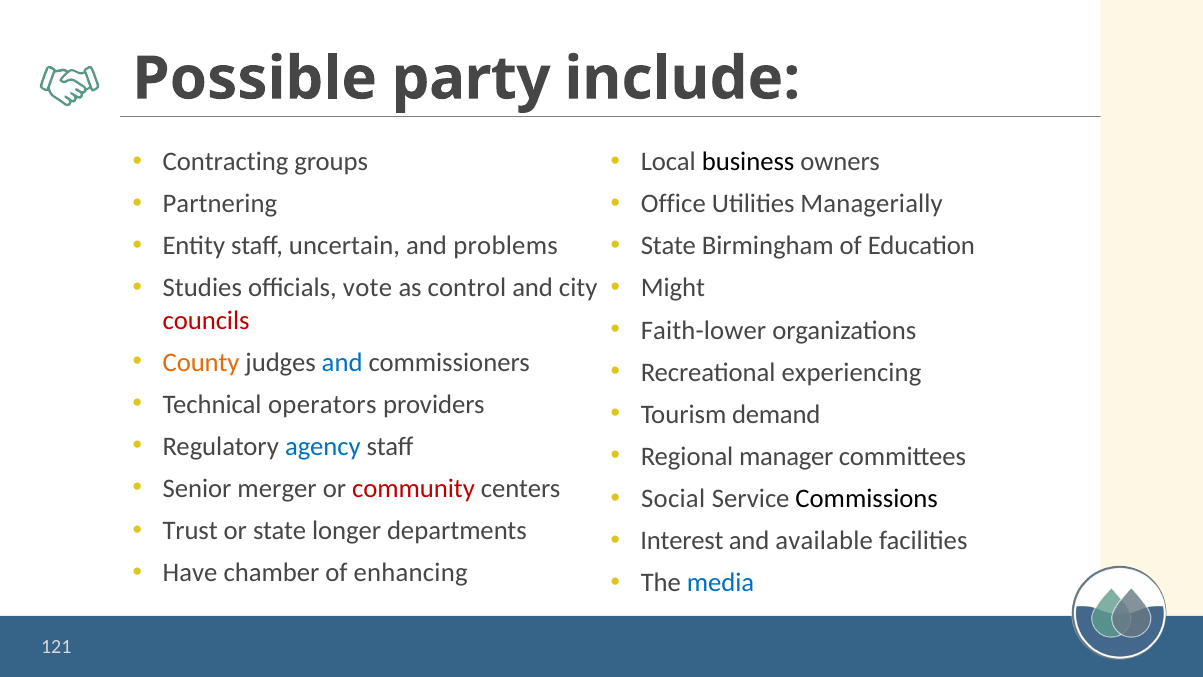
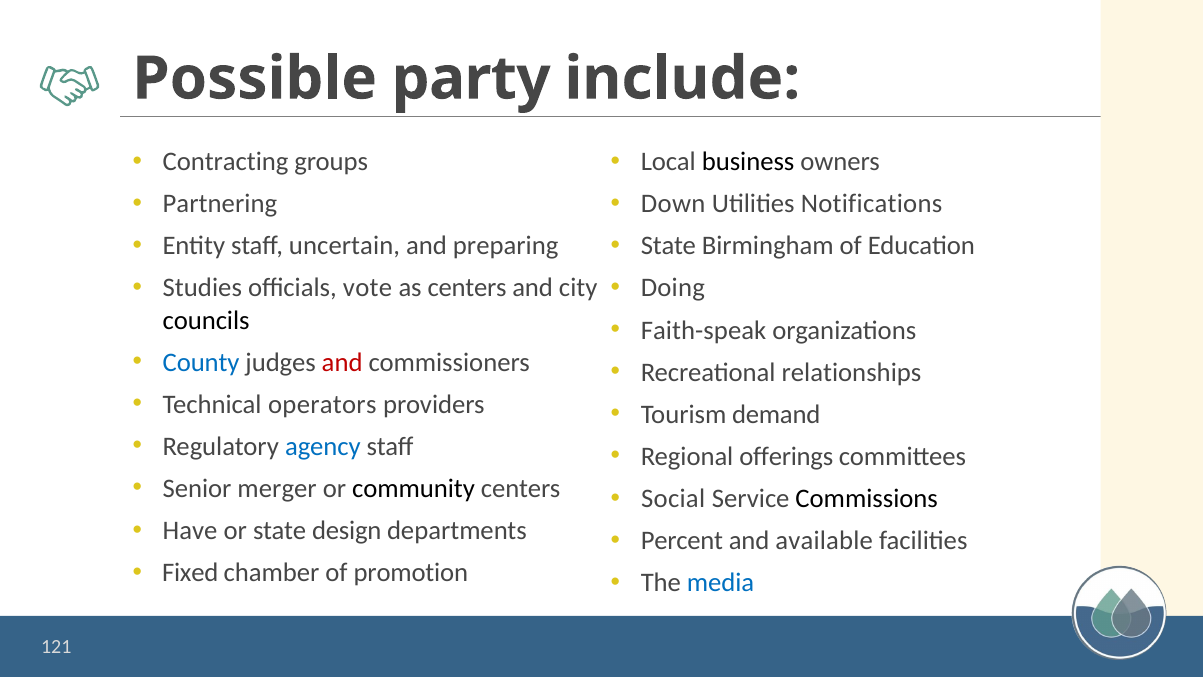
Office: Office -> Down
Managerially: Managerially -> Notifications
problems: problems -> preparing
as control: control -> centers
Might: Might -> Doing
councils colour: red -> black
Faith-lower: Faith-lower -> Faith-speak
County colour: orange -> blue
and at (342, 362) colour: blue -> red
experiencing: experiencing -> relationships
manager: manager -> offerings
community colour: red -> black
Trust: Trust -> Have
longer: longer -> design
Interest: Interest -> Percent
Have: Have -> Fixed
enhancing: enhancing -> promotion
